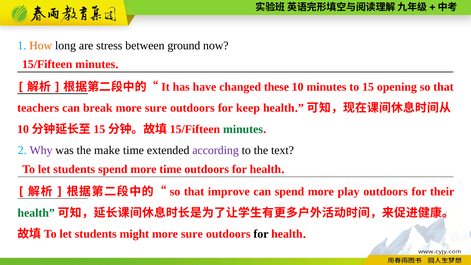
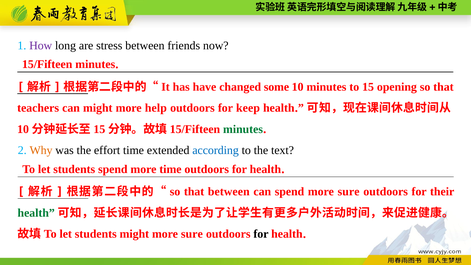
How colour: orange -> purple
ground: ground -> friends
these: these -> some
can break: break -> might
sure at (156, 108): sure -> help
Why colour: purple -> orange
make: make -> effort
according colour: purple -> blue
that improve: improve -> between
spend more play: play -> sure
